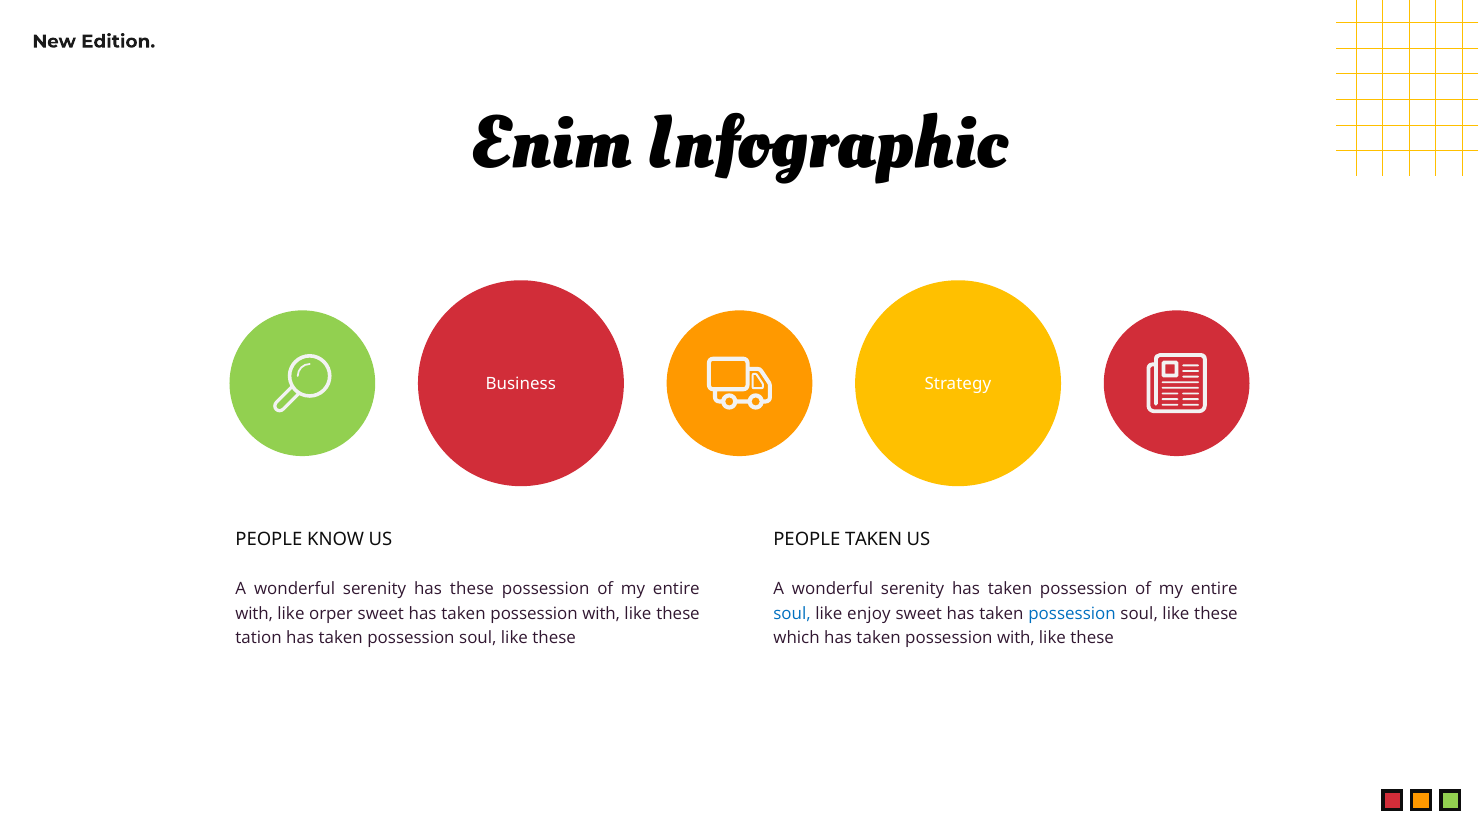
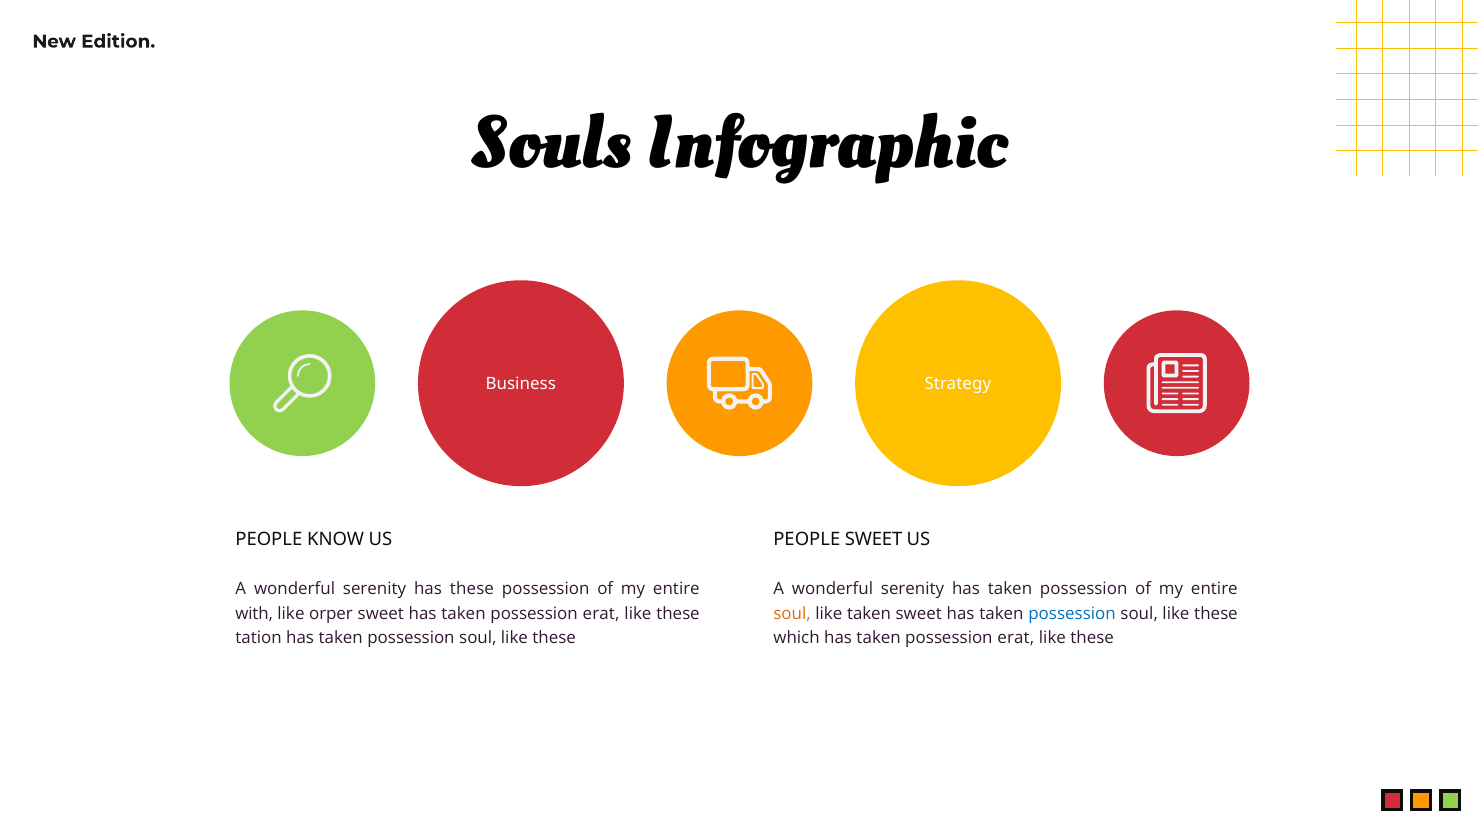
Enim: Enim -> Souls
PEOPLE TAKEN: TAKEN -> SWEET
with at (601, 614): with -> erat
soul at (792, 614) colour: blue -> orange
like enjoy: enjoy -> taken
with at (1016, 638): with -> erat
